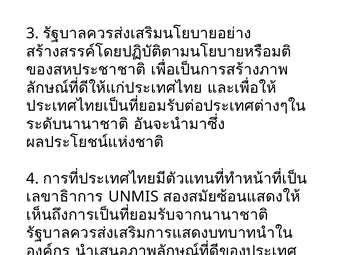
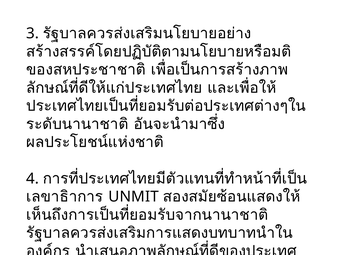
UNMIS: UNMIS -> UNMIT
